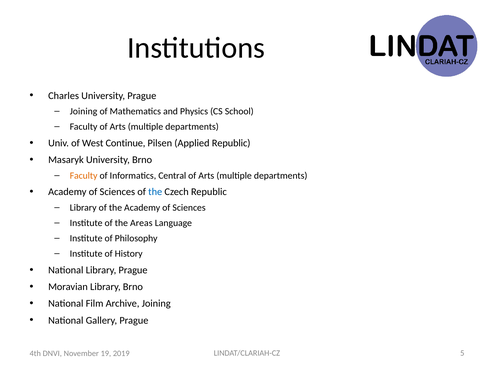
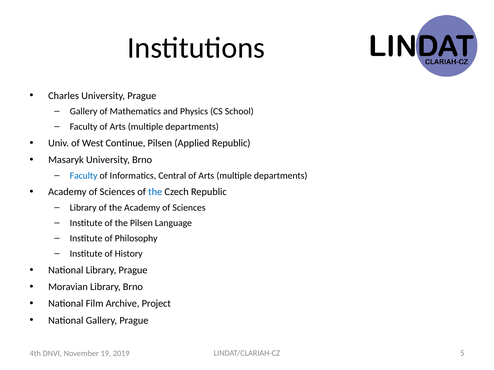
Joining at (84, 112): Joining -> Gallery
Faculty at (84, 176) colour: orange -> blue
the Areas: Areas -> Pilsen
Archive Joining: Joining -> Project
